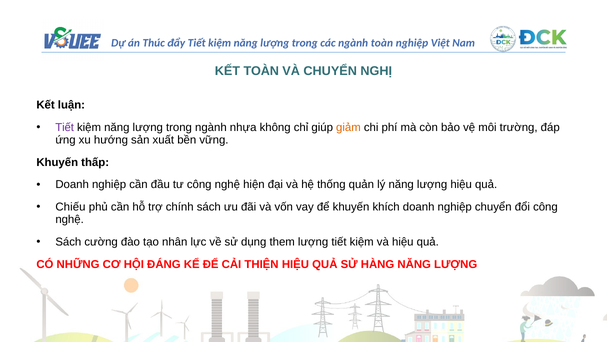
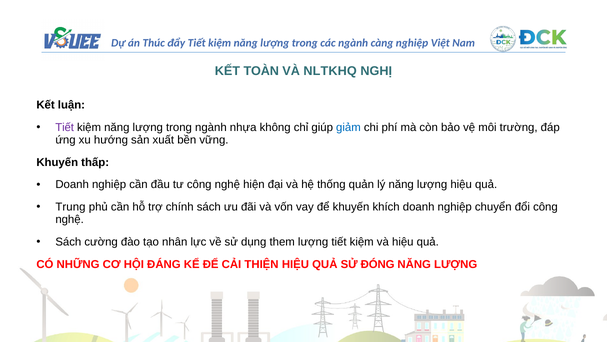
ngành toàn: toàn -> càng
VÀ CHUYỂN: CHUYỂN -> NLTKHQ
giảm colour: orange -> blue
Chiếu: Chiếu -> Trung
HÀNG: HÀNG -> ĐÓNG
